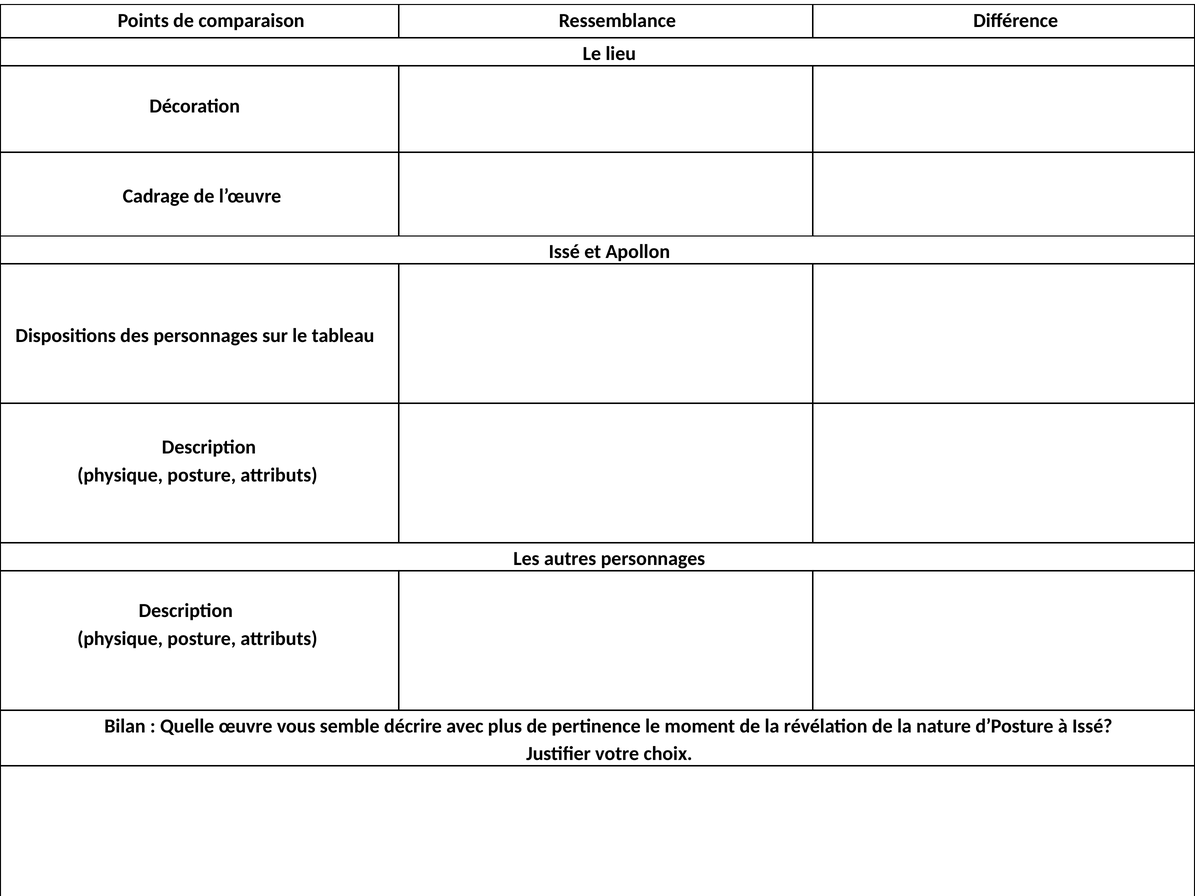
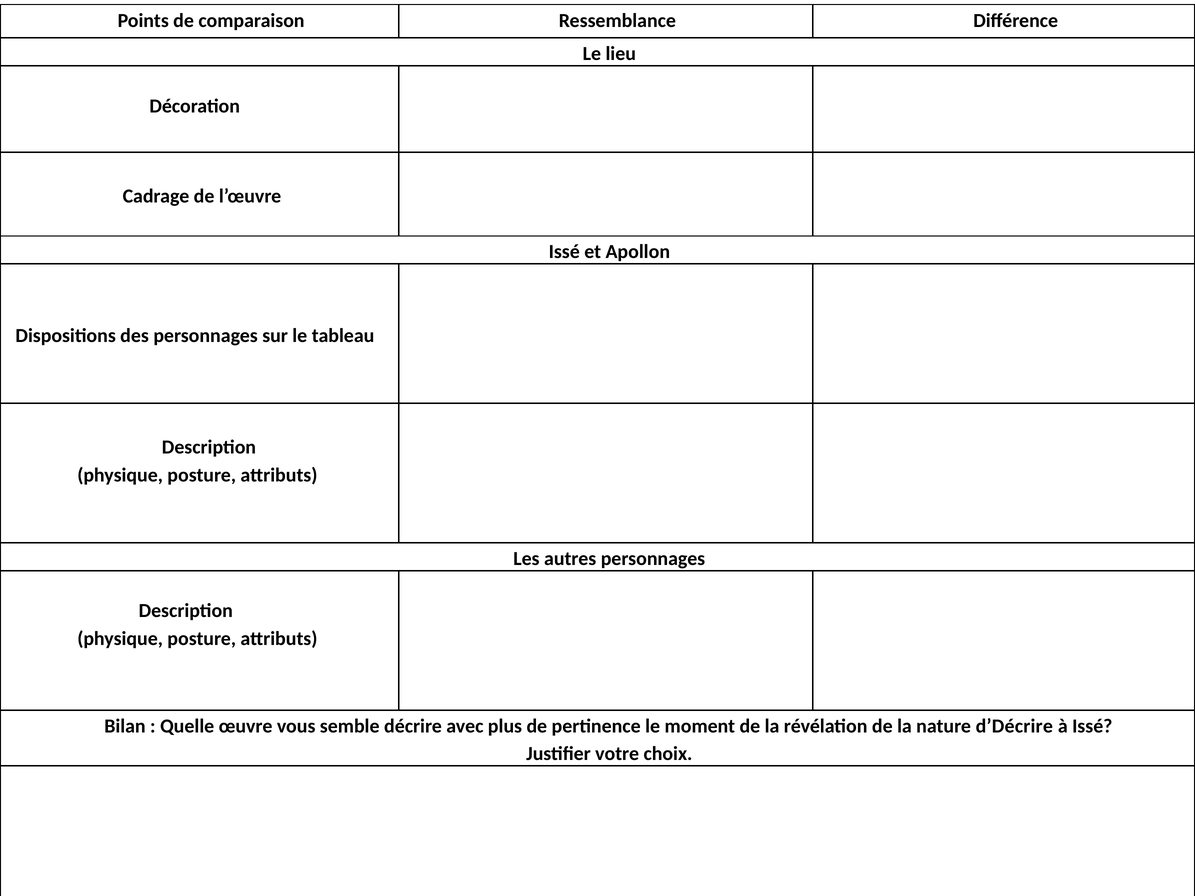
d’Posture: d’Posture -> d’Décrire
